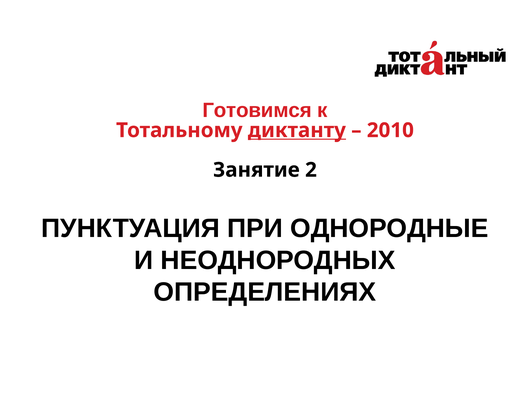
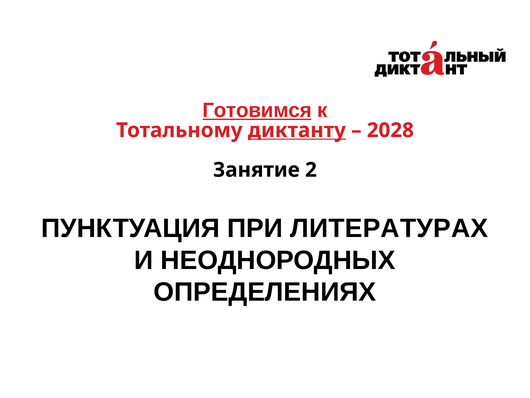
Готовимся underline: none -> present
2010: 2010 -> 2028
ОДНОРОДНЫЕ: ОДНОРОДНЫЕ -> ЛИТЕРАТУРАХ
